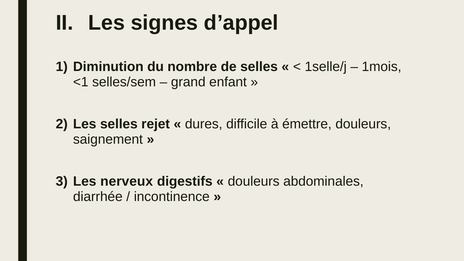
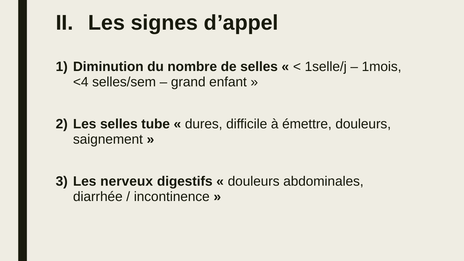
<1: <1 -> <4
rejet: rejet -> tube
